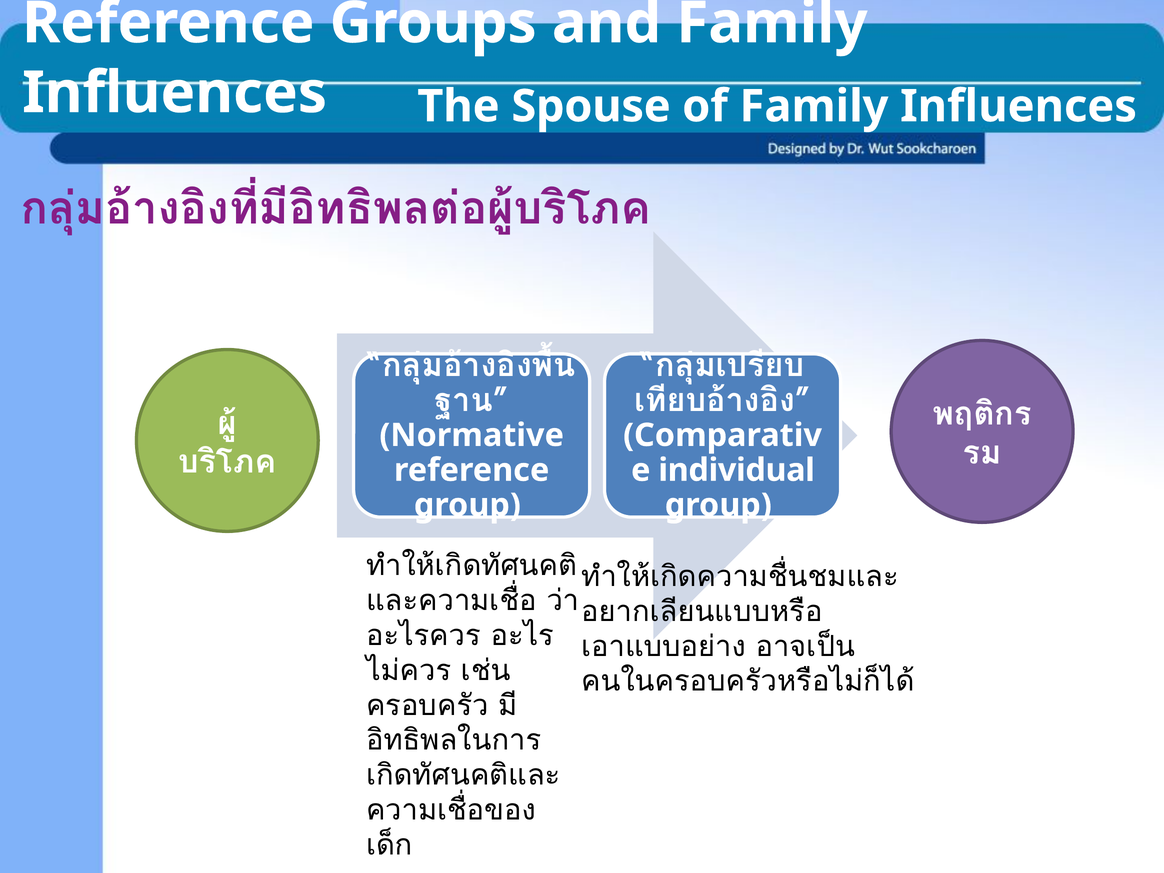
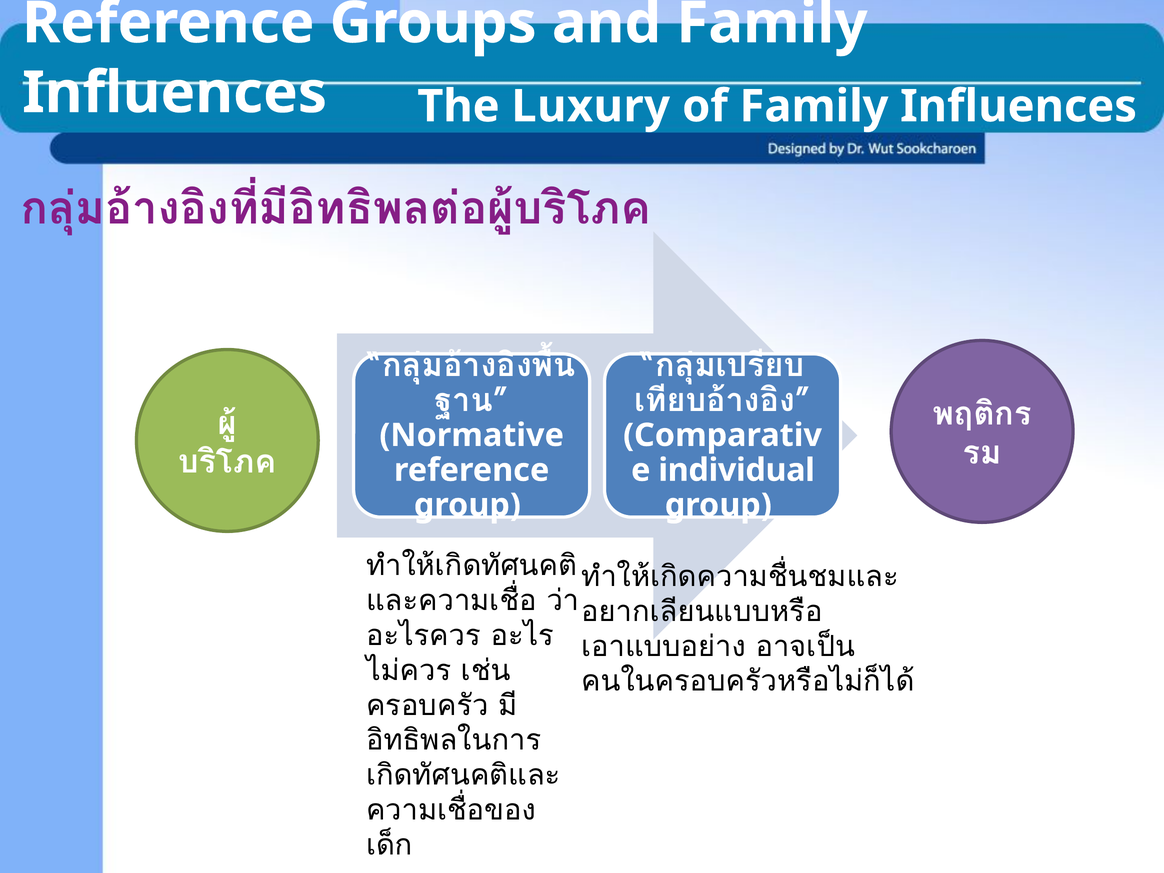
Spouse: Spouse -> Luxury
